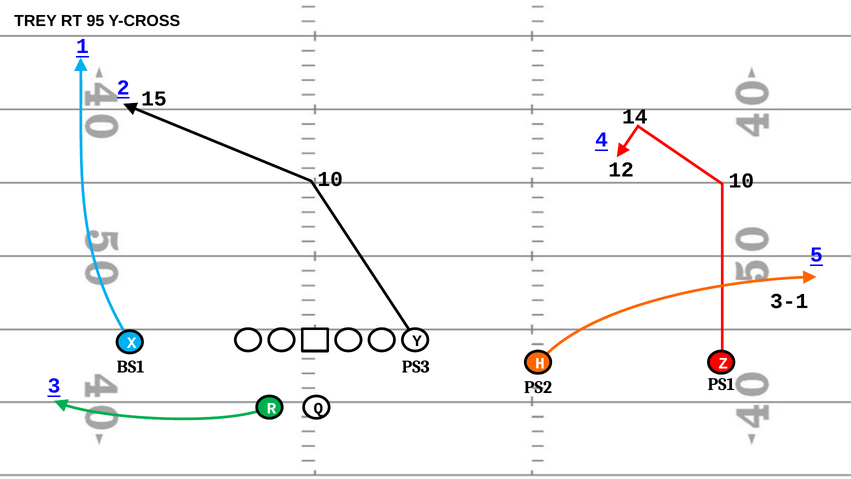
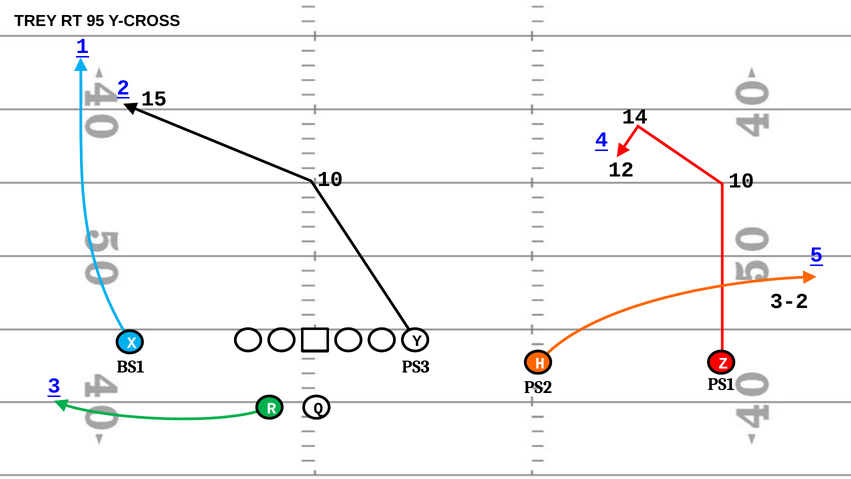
3-1: 3-1 -> 3-2
